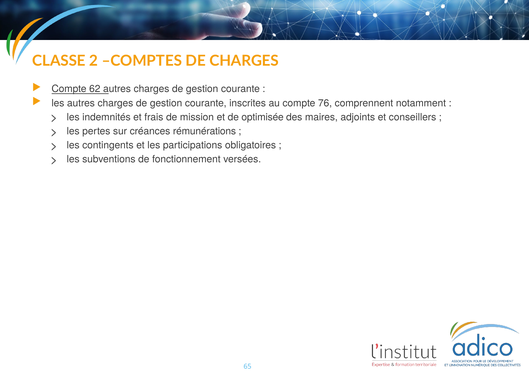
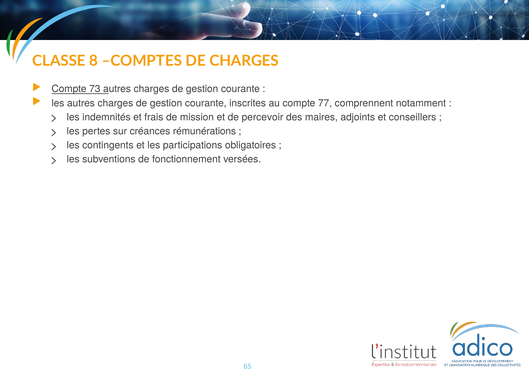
2: 2 -> 8
62: 62 -> 73
76: 76 -> 77
optimisée: optimisée -> percevoir
